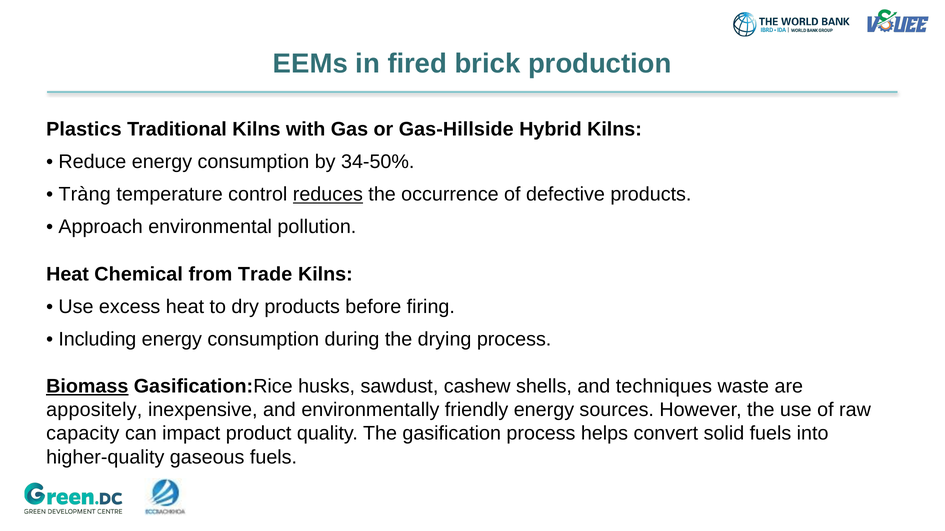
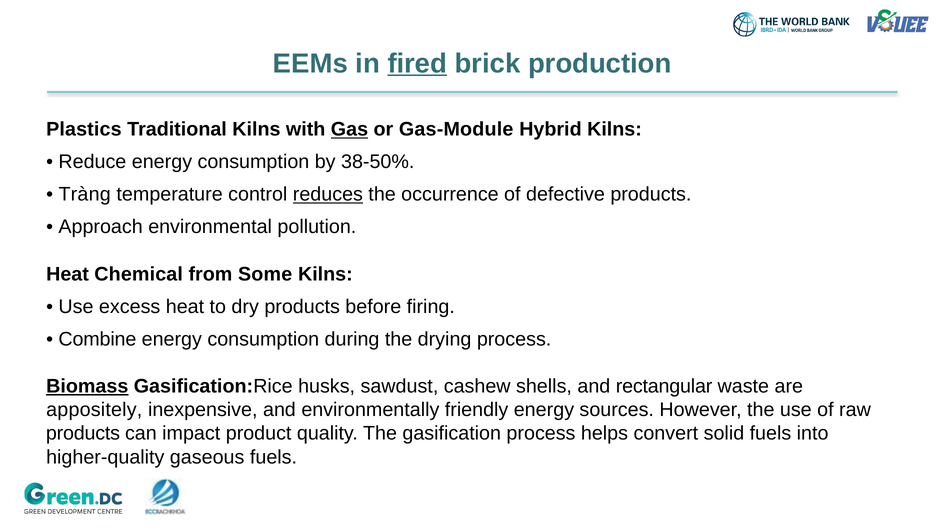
fired underline: none -> present
Gas underline: none -> present
Gas-Hillside: Gas-Hillside -> Gas-Module
34-50%: 34-50% -> 38-50%
Trade: Trade -> Some
Including: Including -> Combine
techniques: techniques -> rectangular
capacity at (83, 434): capacity -> products
